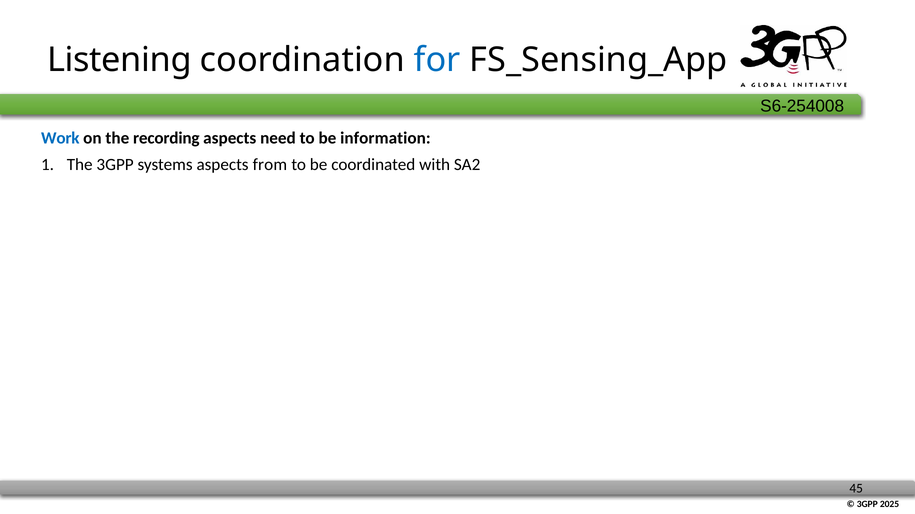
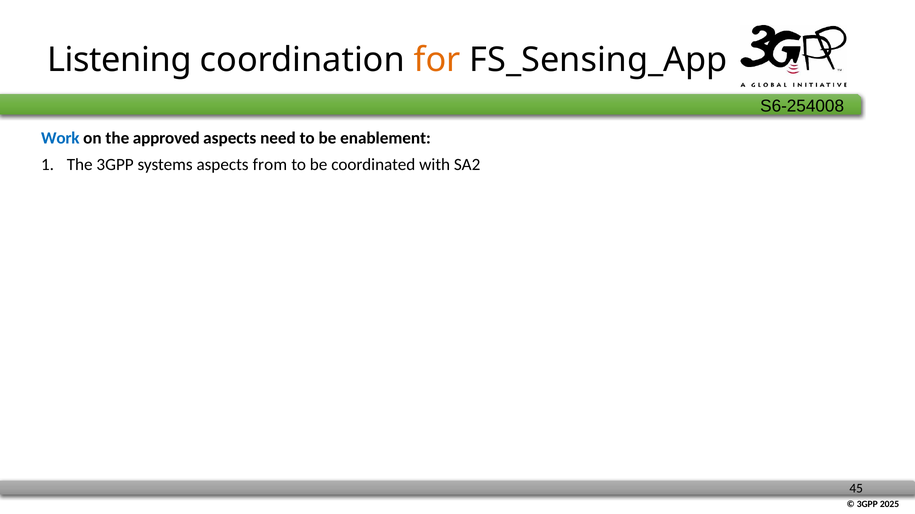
for colour: blue -> orange
recording: recording -> approved
information: information -> enablement
